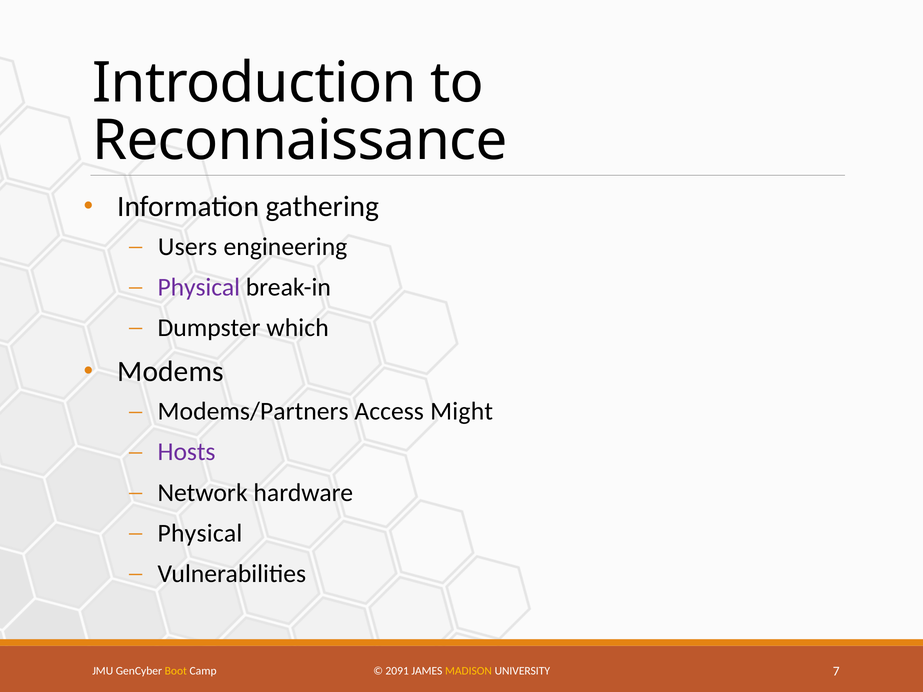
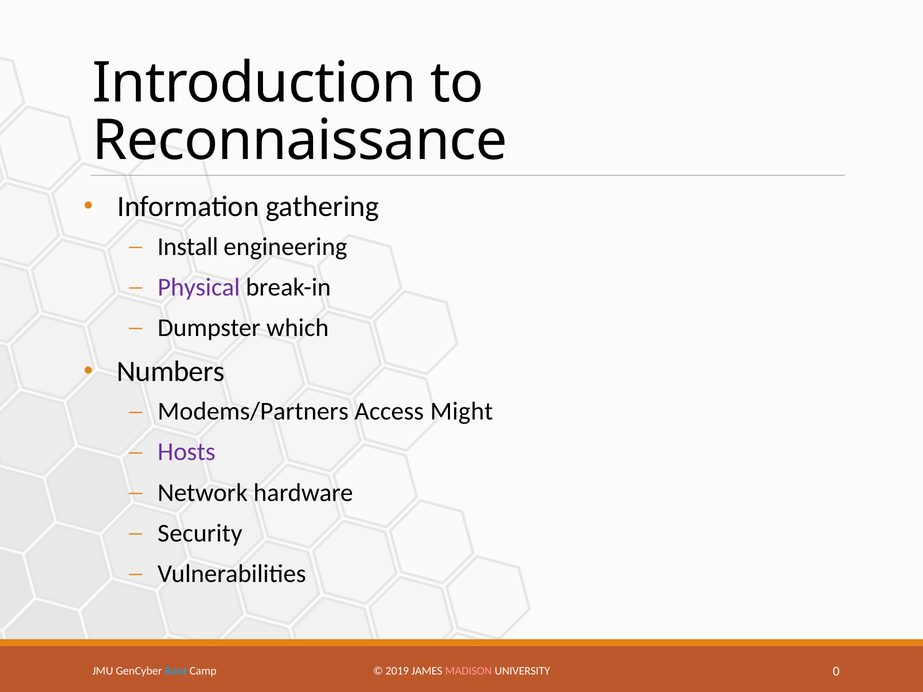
Users: Users -> Install
Modems: Modems -> Numbers
Physical at (200, 533): Physical -> Security
Boot colour: yellow -> light blue
2091: 2091 -> 2019
MADISON colour: yellow -> pink
7: 7 -> 0
